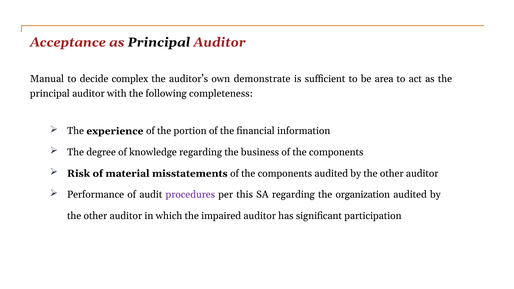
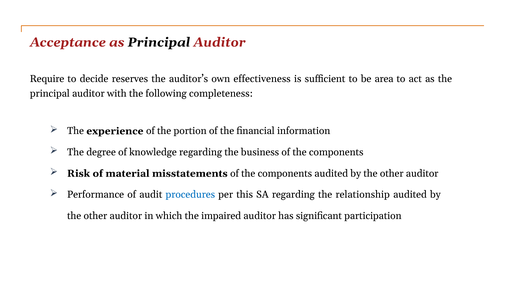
Manual: Manual -> Require
complex: complex -> reserves
demonstrate: demonstrate -> effectiveness
procedures colour: purple -> blue
organization: organization -> relationship
